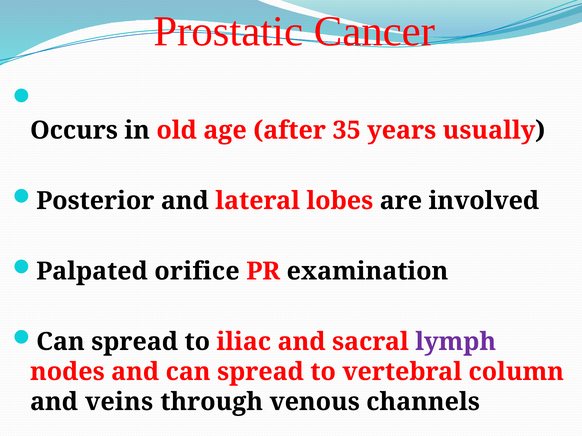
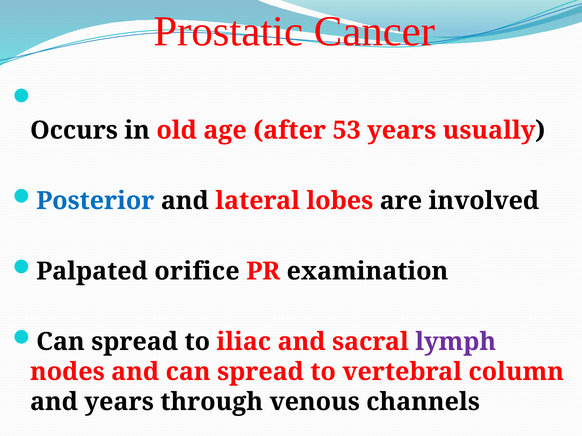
35: 35 -> 53
Posterior colour: black -> blue
and veins: veins -> years
